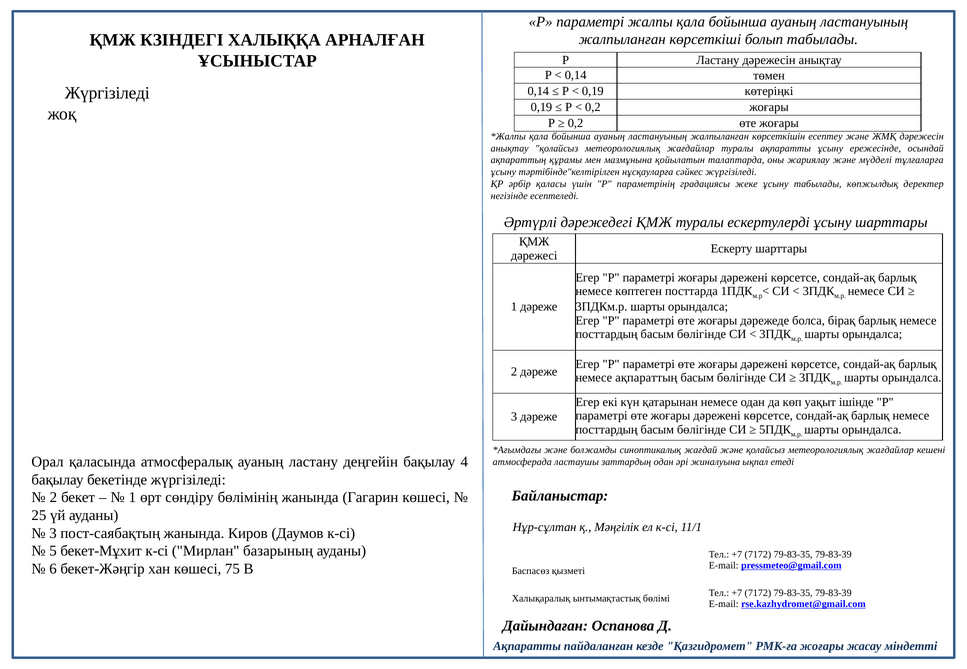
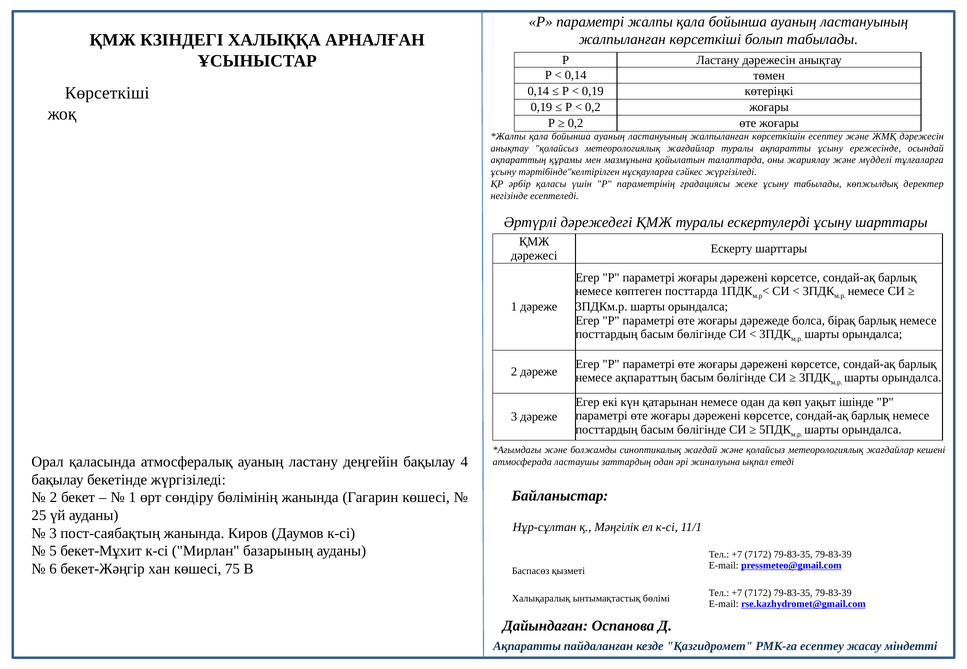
Жүргізіледі at (107, 93): Жүргізіледі -> Көрсеткіші
РМК-ға жоғары: жоғары -> есептеу
